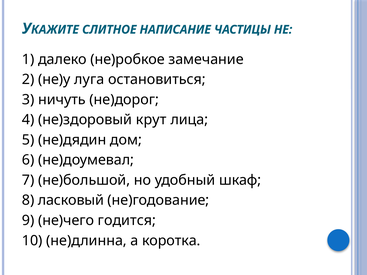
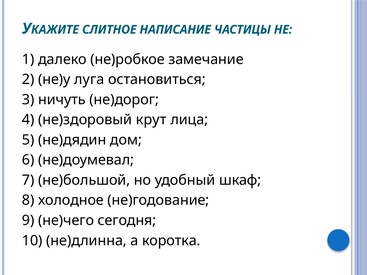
ласковый: ласковый -> холодное
годится: годится -> сегодня
